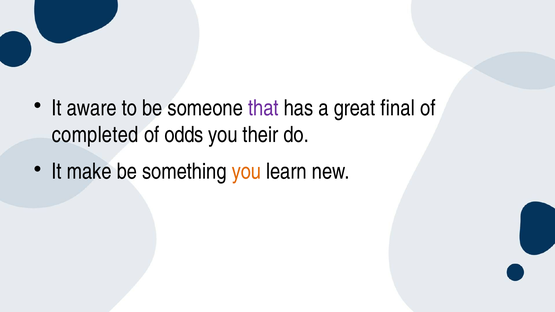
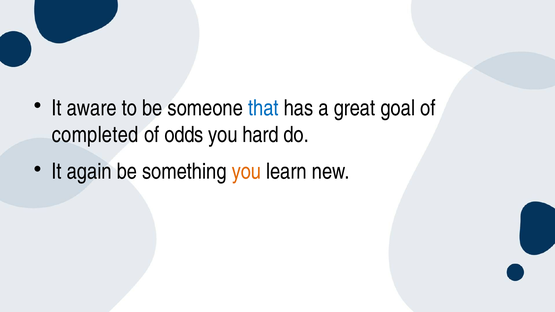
that colour: purple -> blue
final: final -> goal
their: their -> hard
make: make -> again
